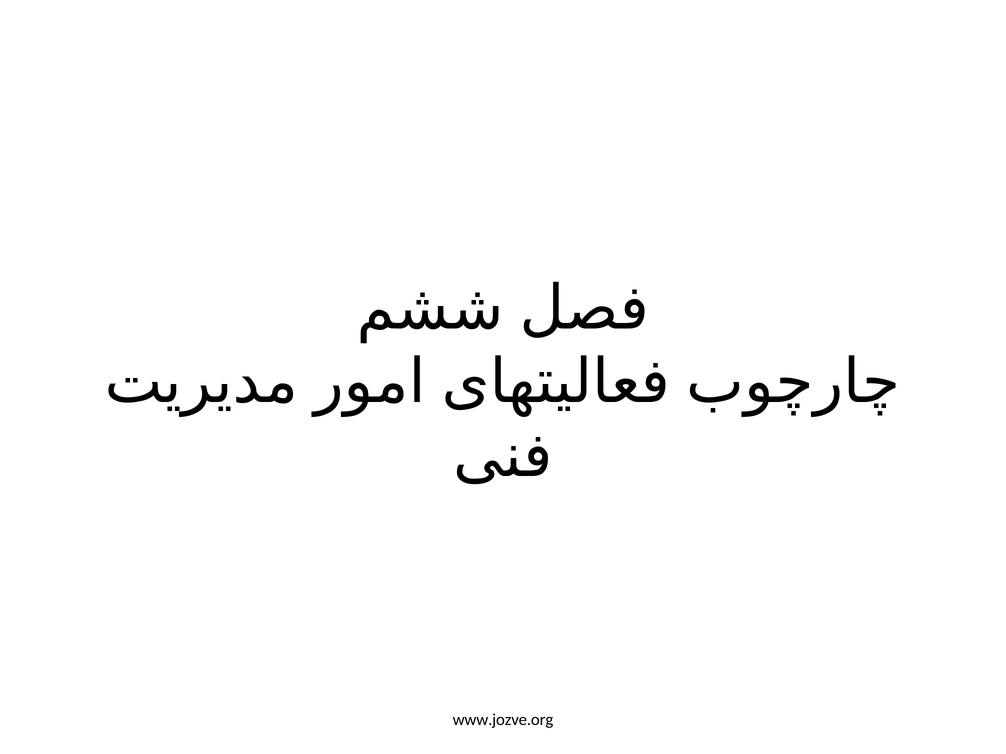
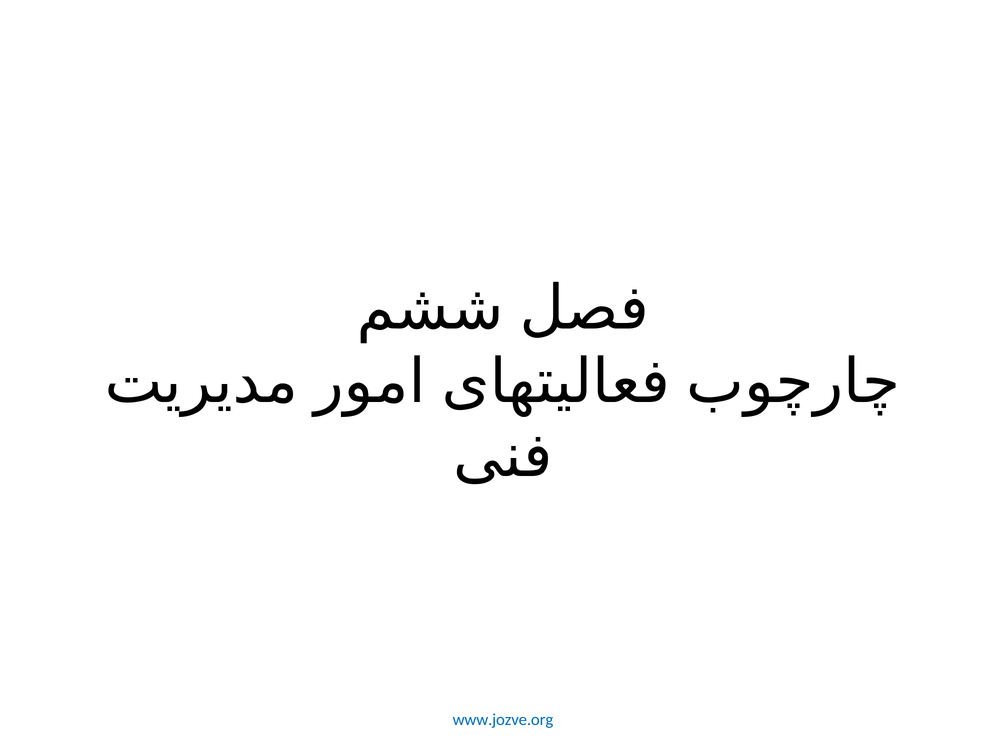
www.jozve.org colour: black -> blue
